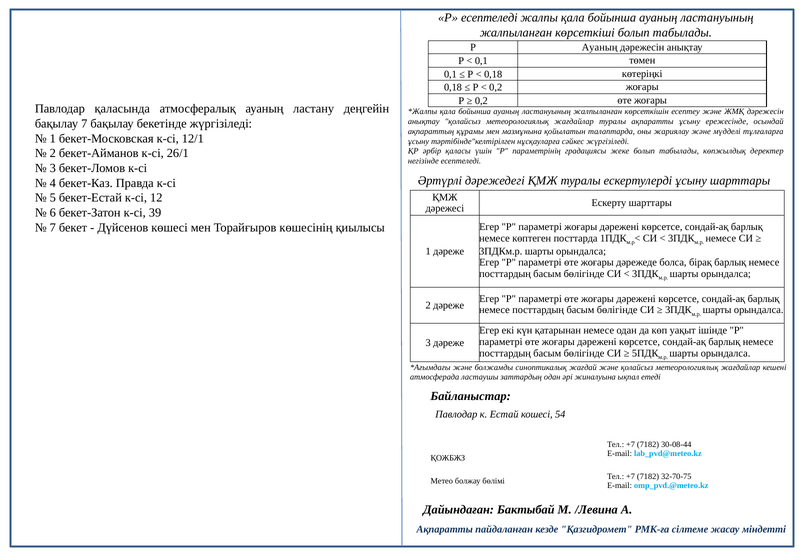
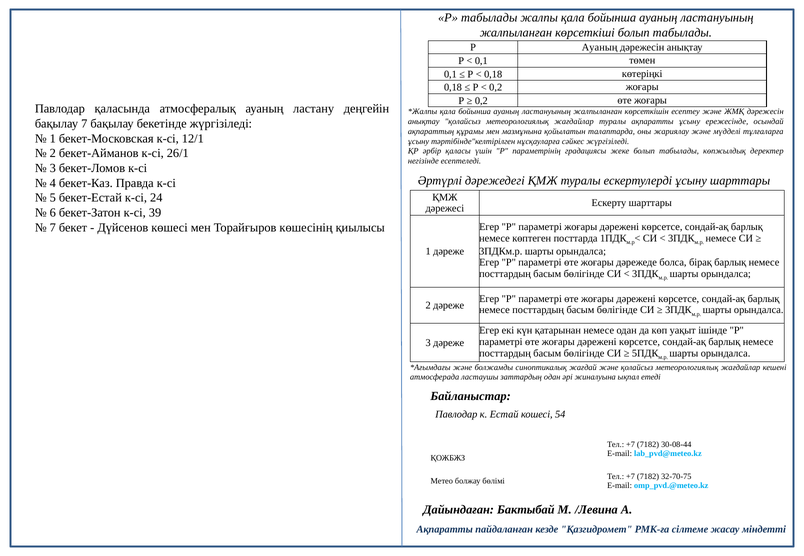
Р есептеледі: есептеледі -> табылады
12: 12 -> 24
